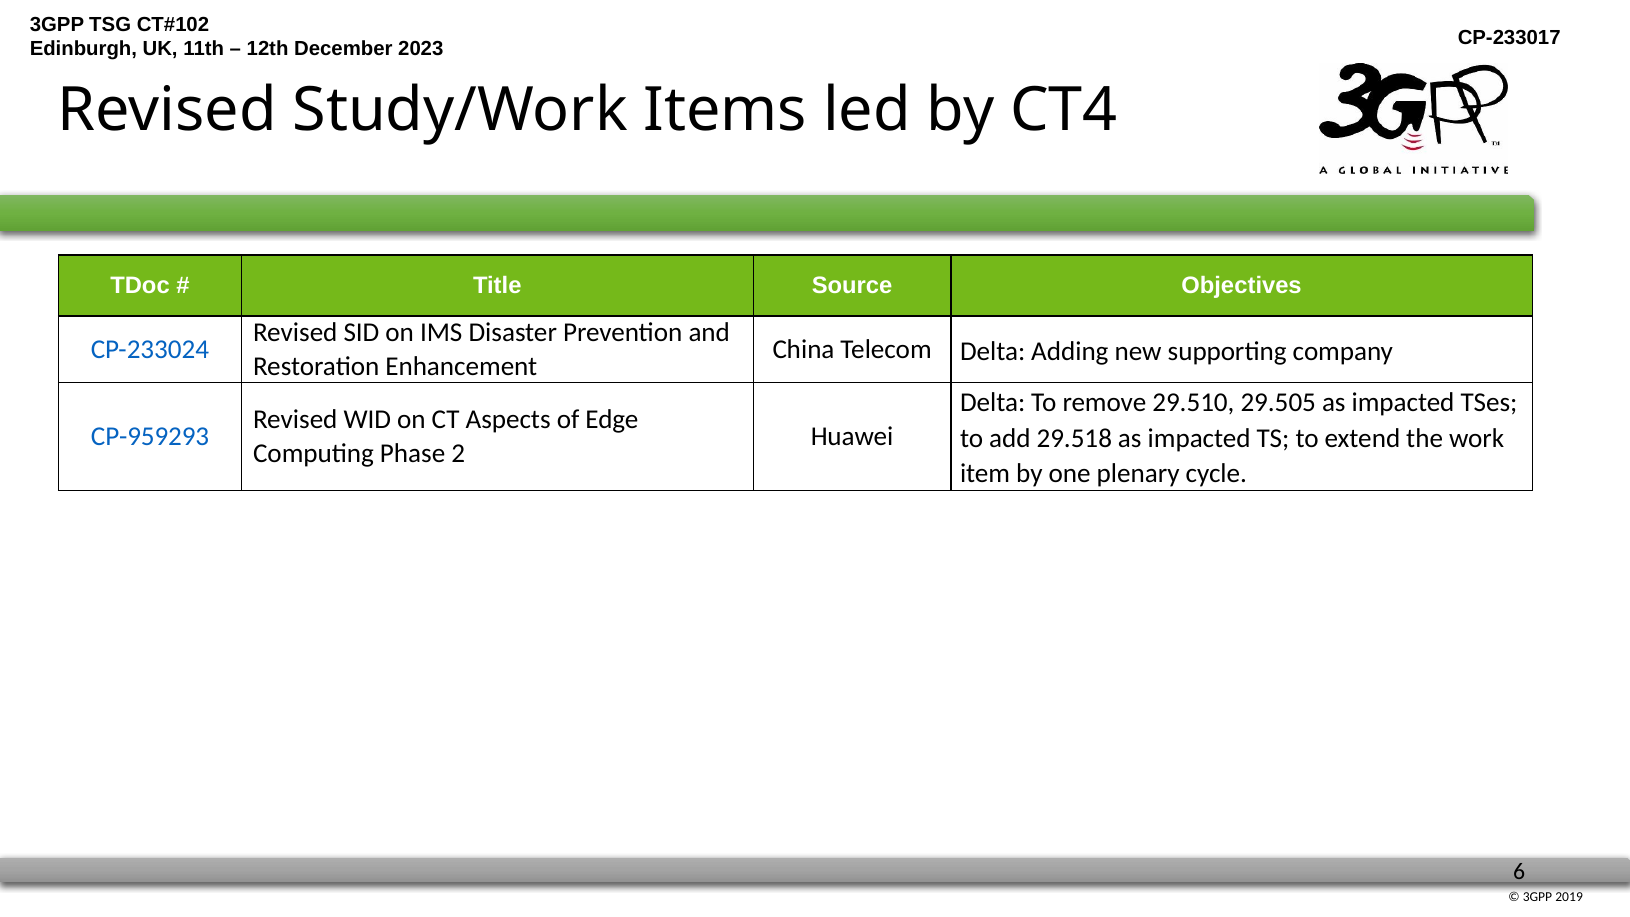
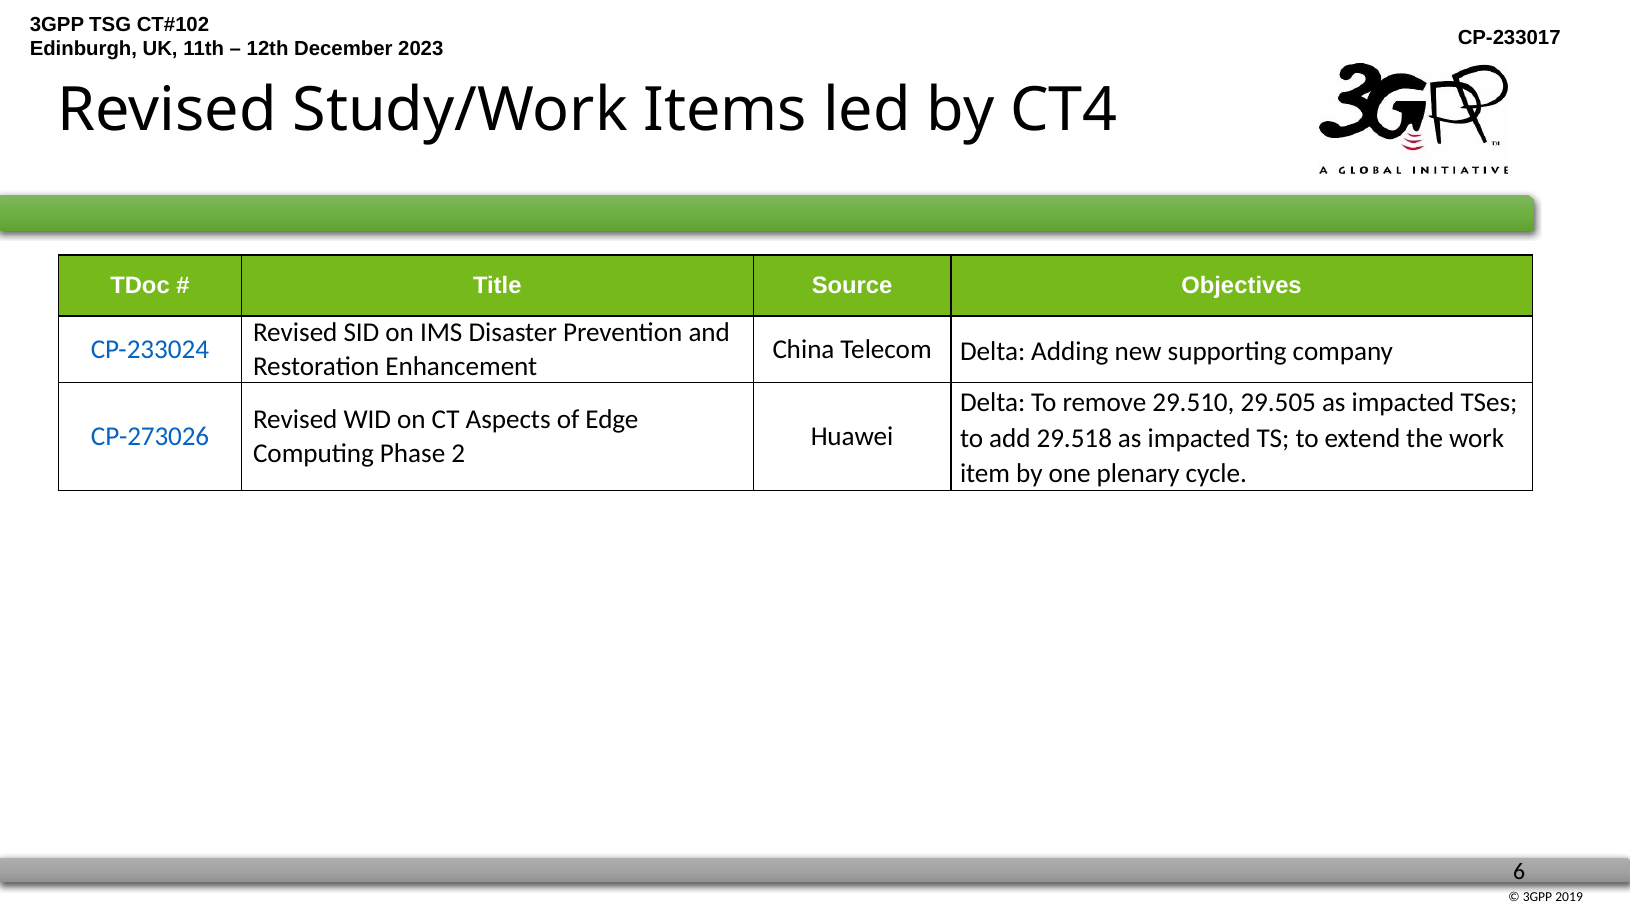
CP-959293: CP-959293 -> CP-273026
